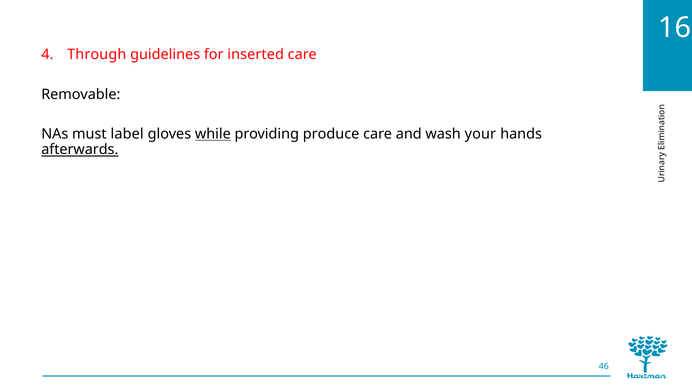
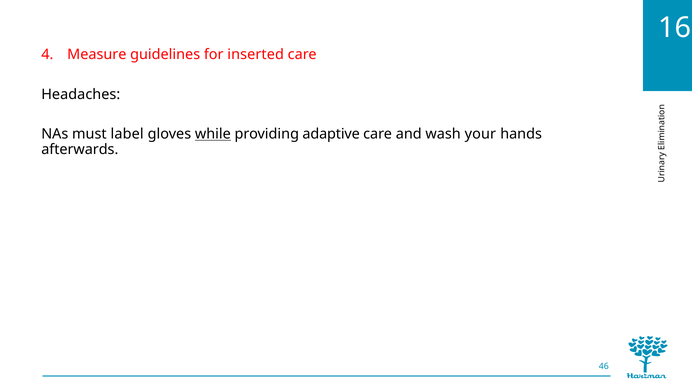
Through: Through -> Measure
Removable: Removable -> Headaches
produce: produce -> adaptive
afterwards underline: present -> none
